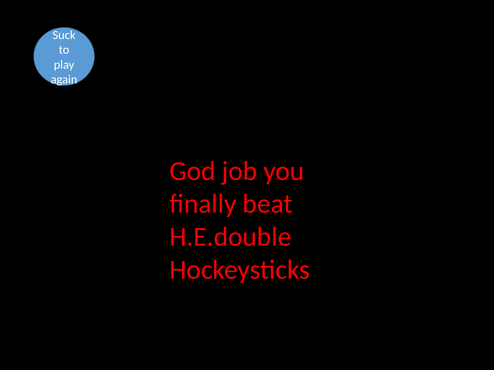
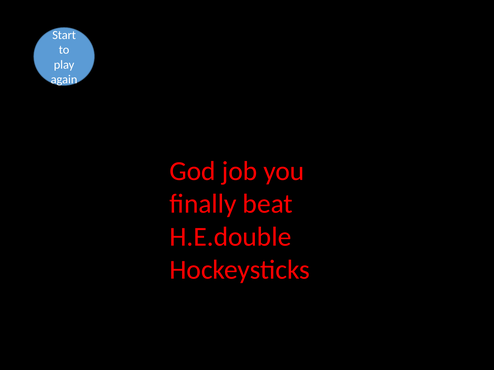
Suck: Suck -> Start
